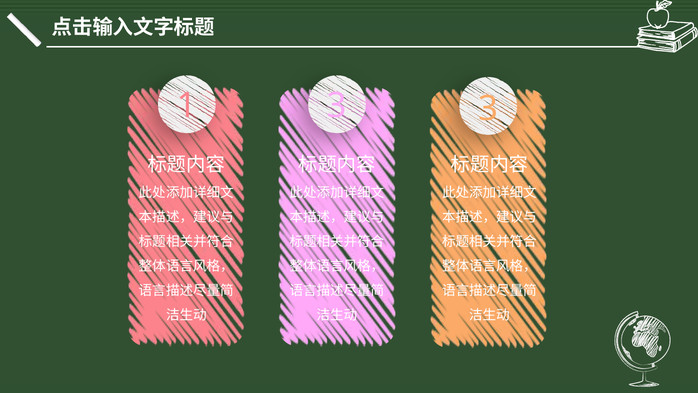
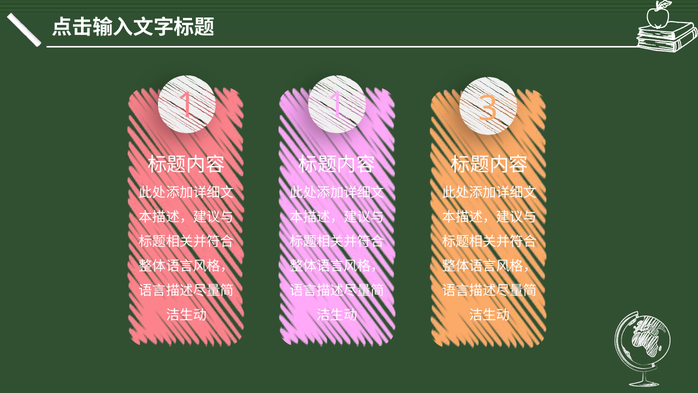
1 3: 3 -> 1
